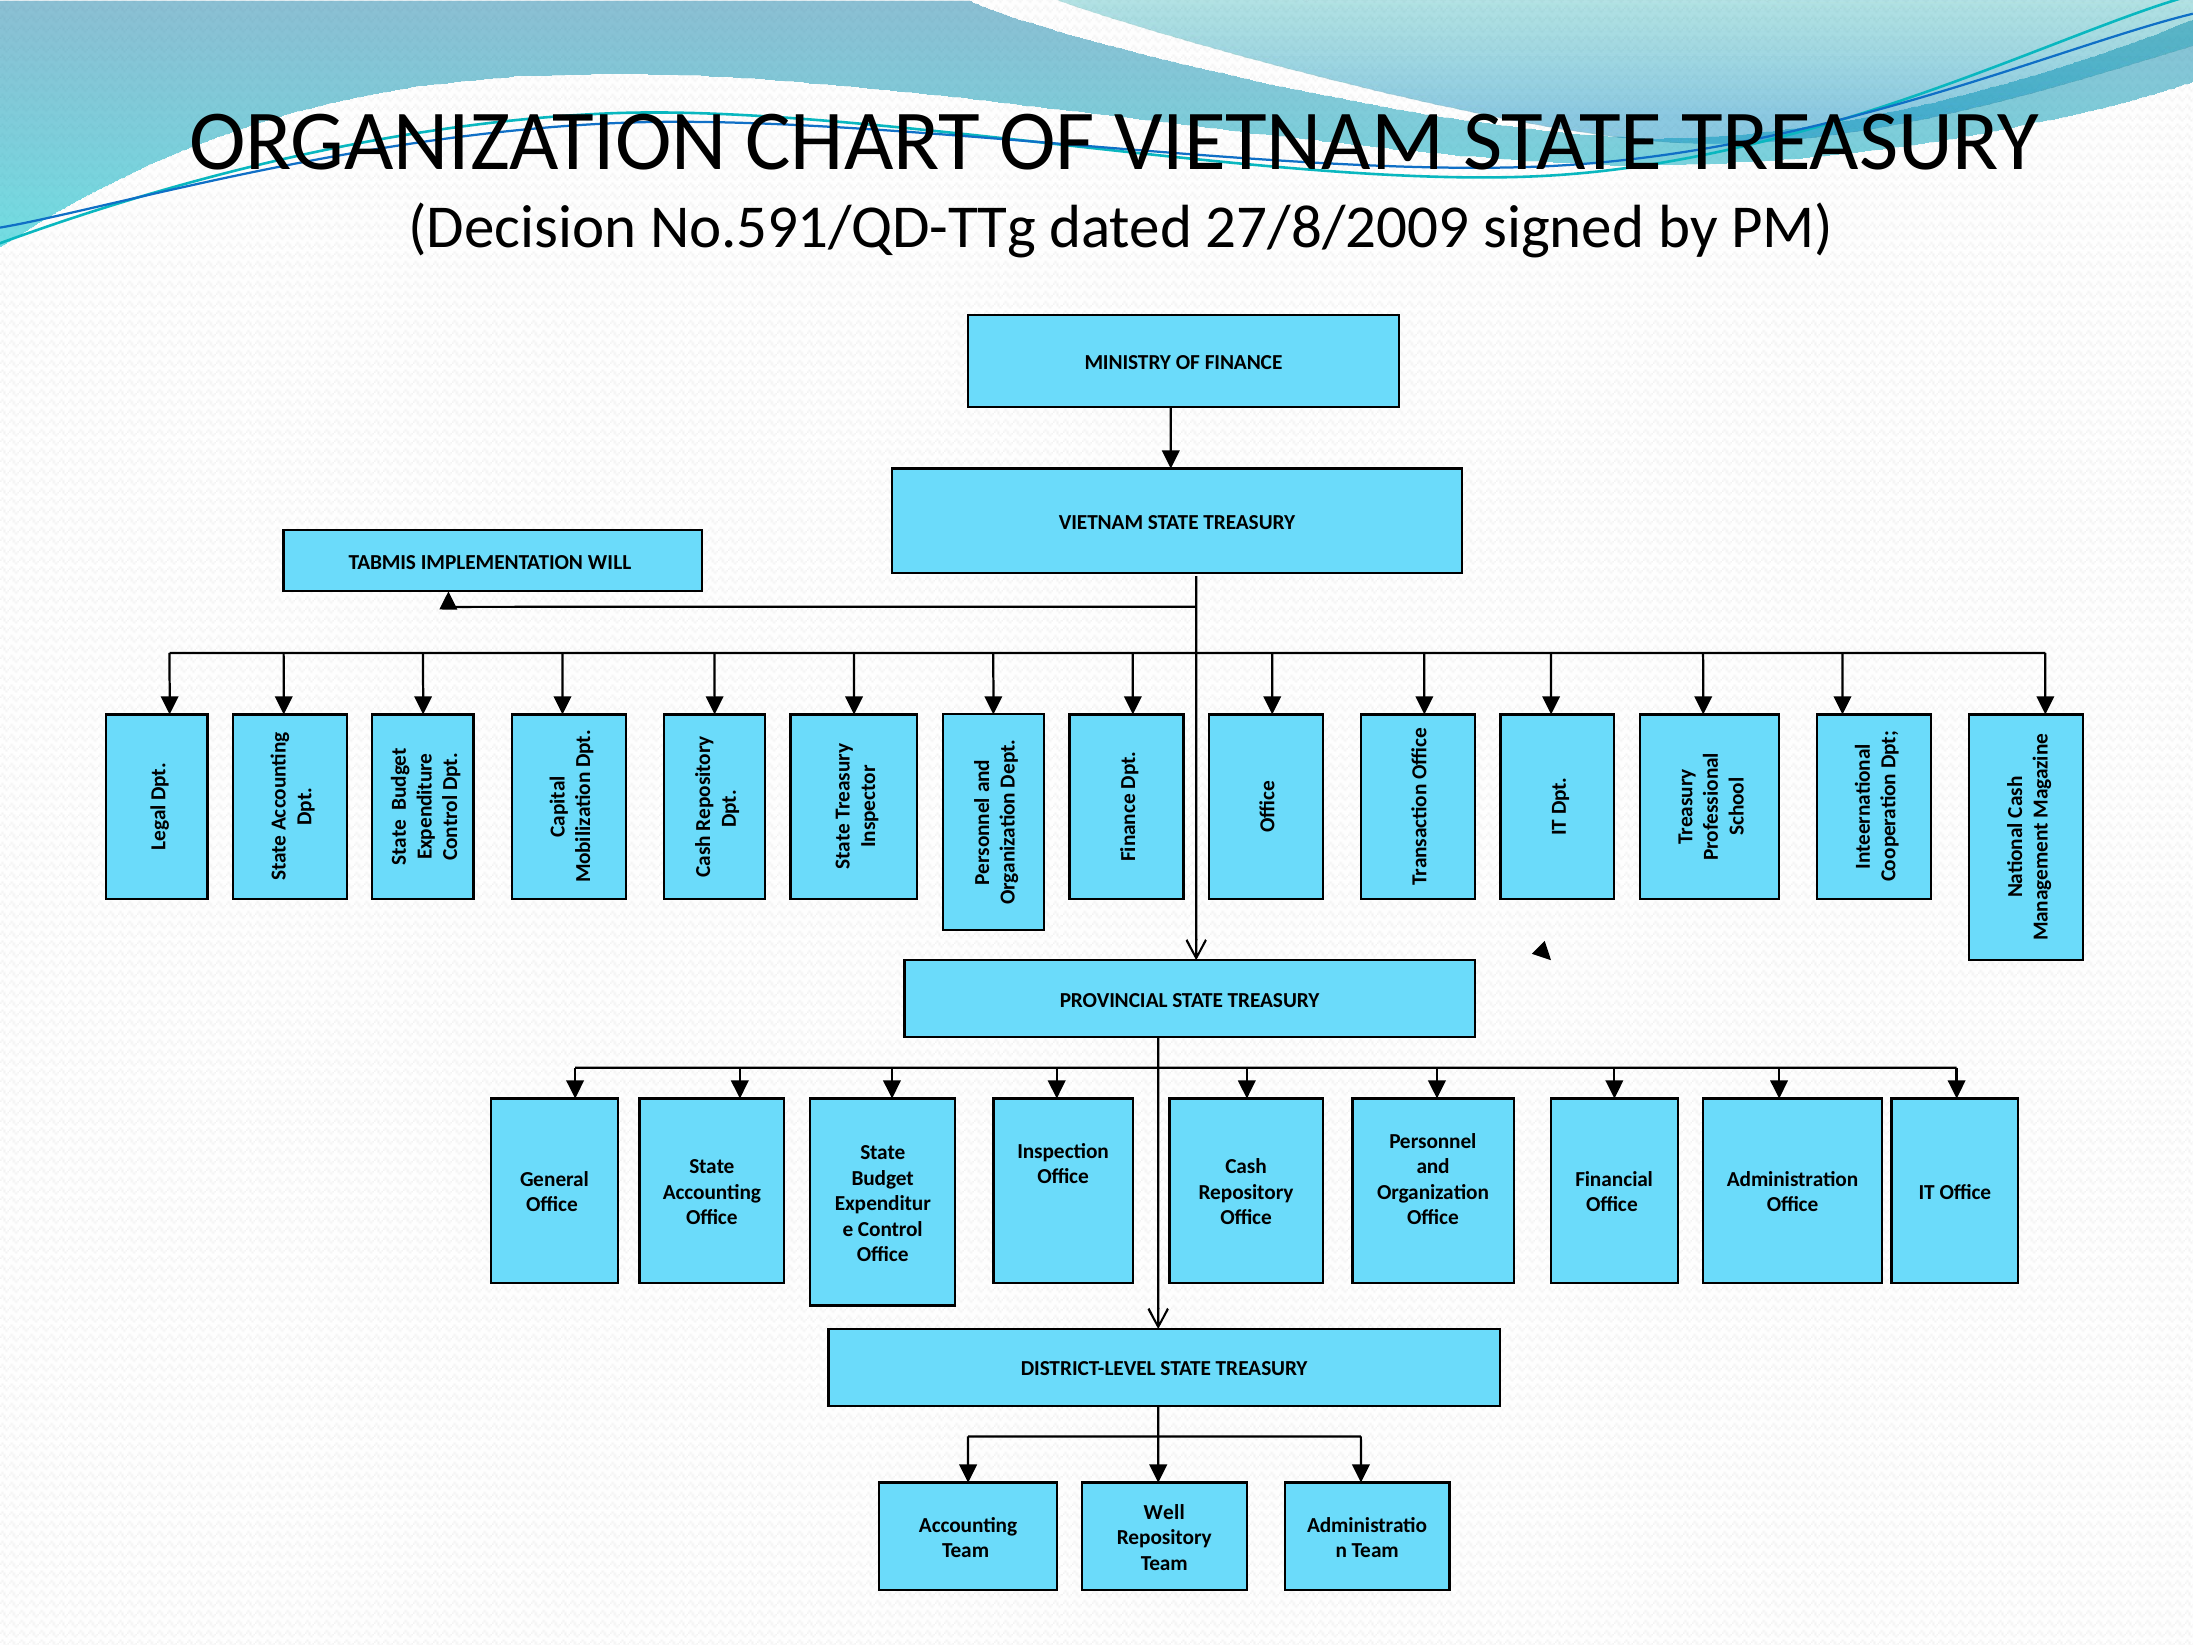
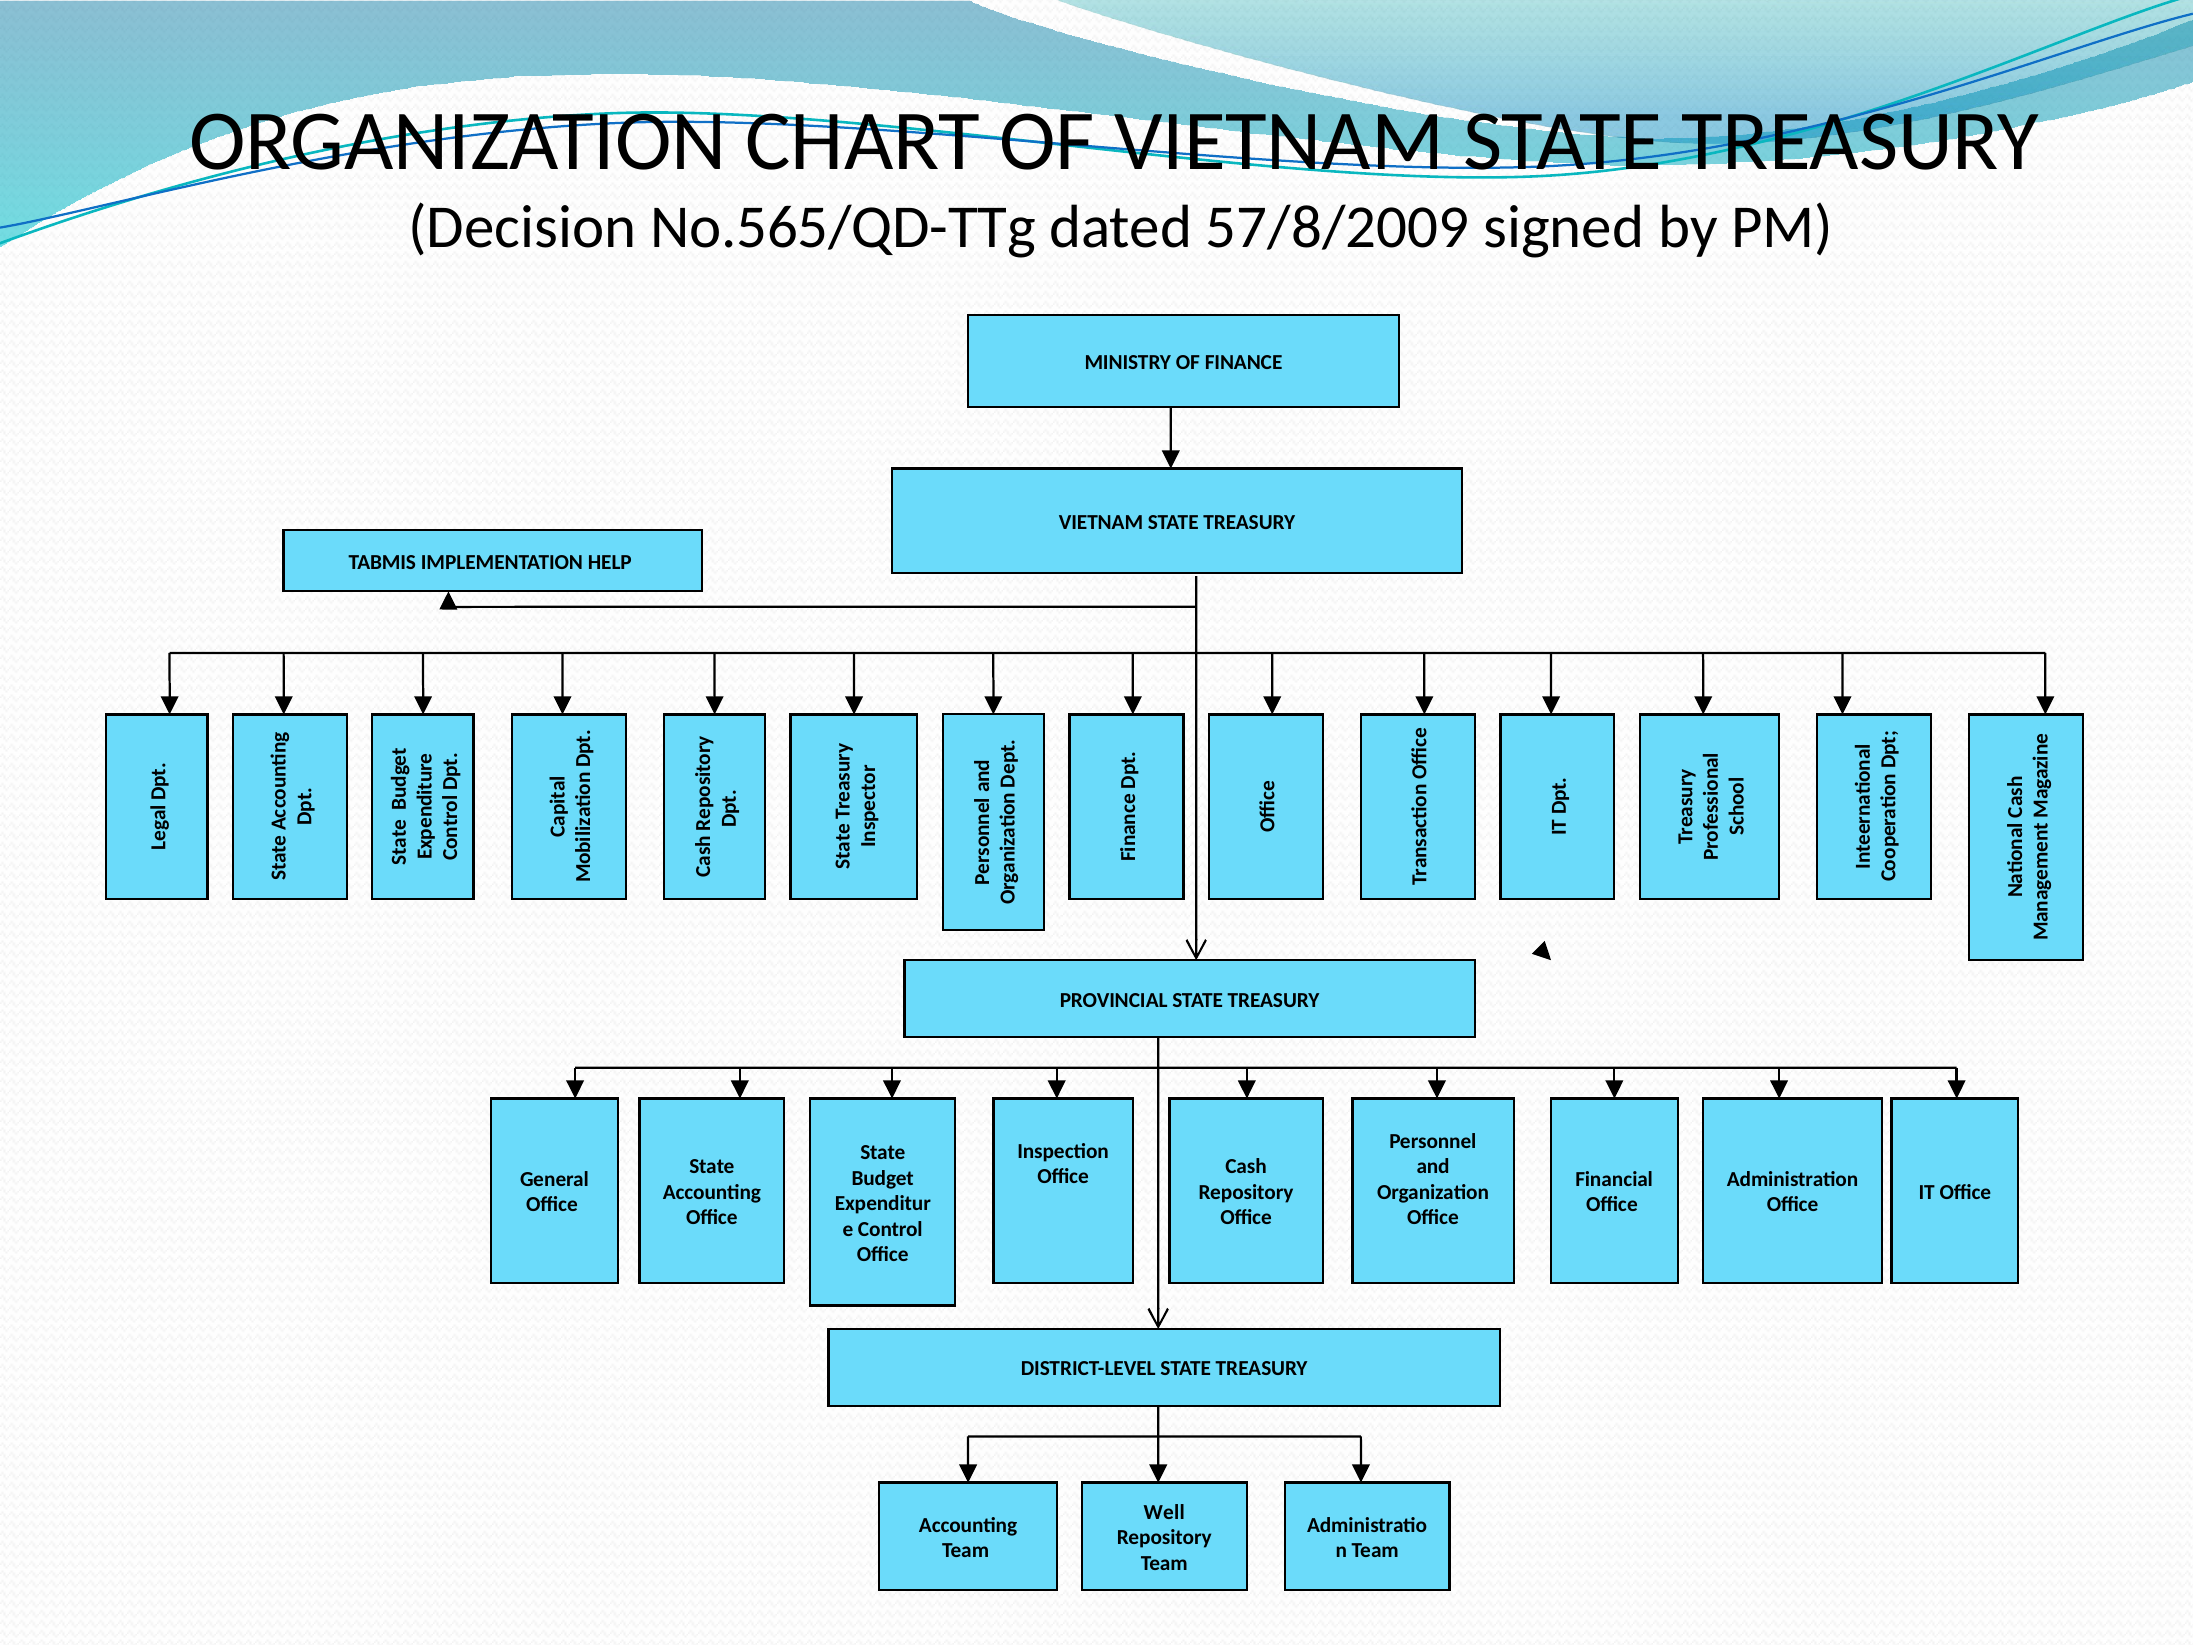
No.591/QD-TTg: No.591/QD-TTg -> No.565/QD-TTg
27/8/2009: 27/8/2009 -> 57/8/2009
WILL: WILL -> HELP
